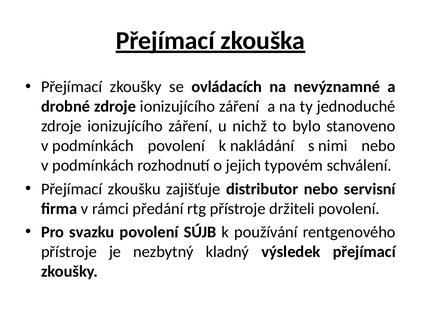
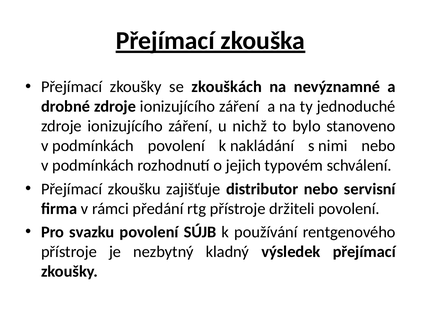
ovládacích: ovládacích -> zkouškách
